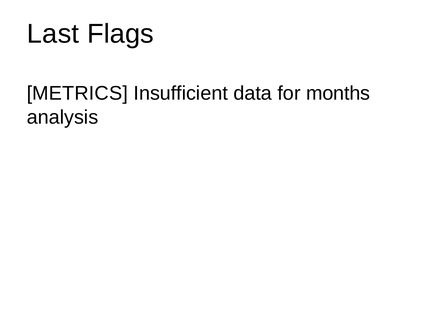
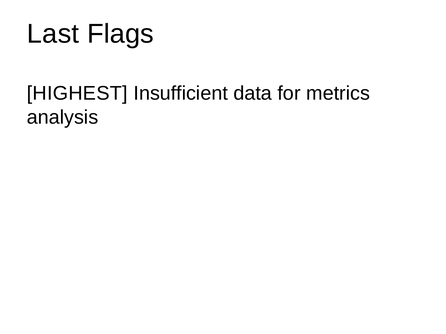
METRICS: METRICS -> HIGHEST
months: months -> metrics
